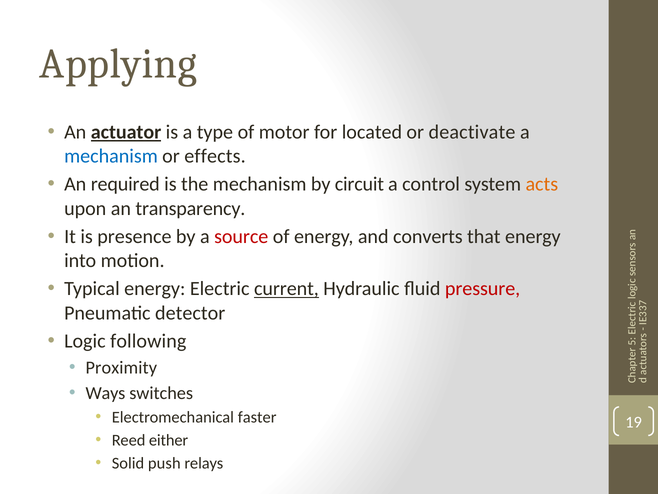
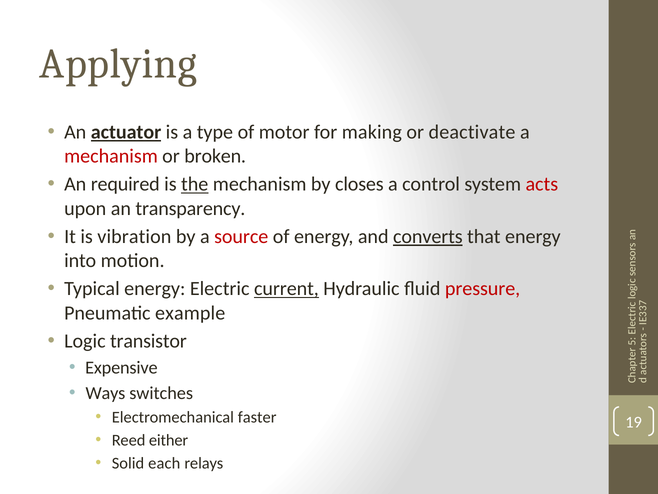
located: located -> making
mechanism at (111, 156) colour: blue -> red
effects: effects -> broken
the underline: none -> present
circuit: circuit -> closes
acts colour: orange -> red
presence: presence -> vibration
converts underline: none -> present
detector: detector -> example
following: following -> transistor
Proximity: Proximity -> Expensive
push: push -> each
